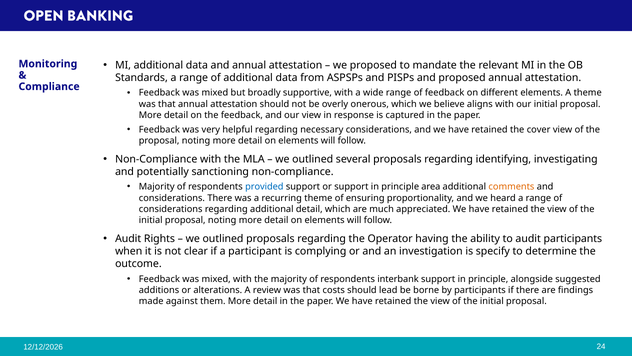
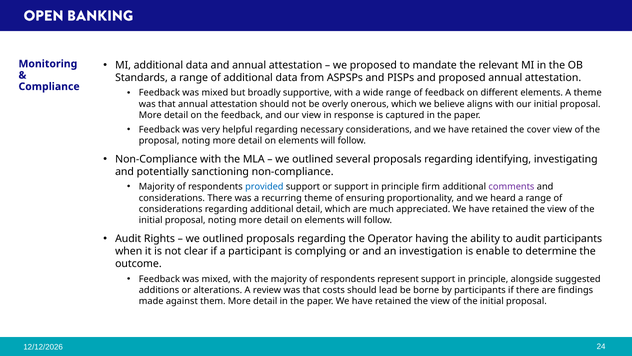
area: area -> firm
comments colour: orange -> purple
specify: specify -> enable
interbank: interbank -> represent
